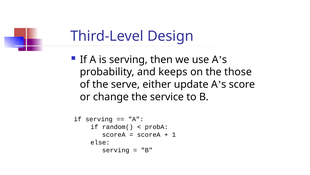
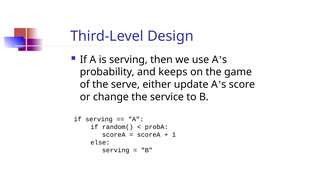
those: those -> game
